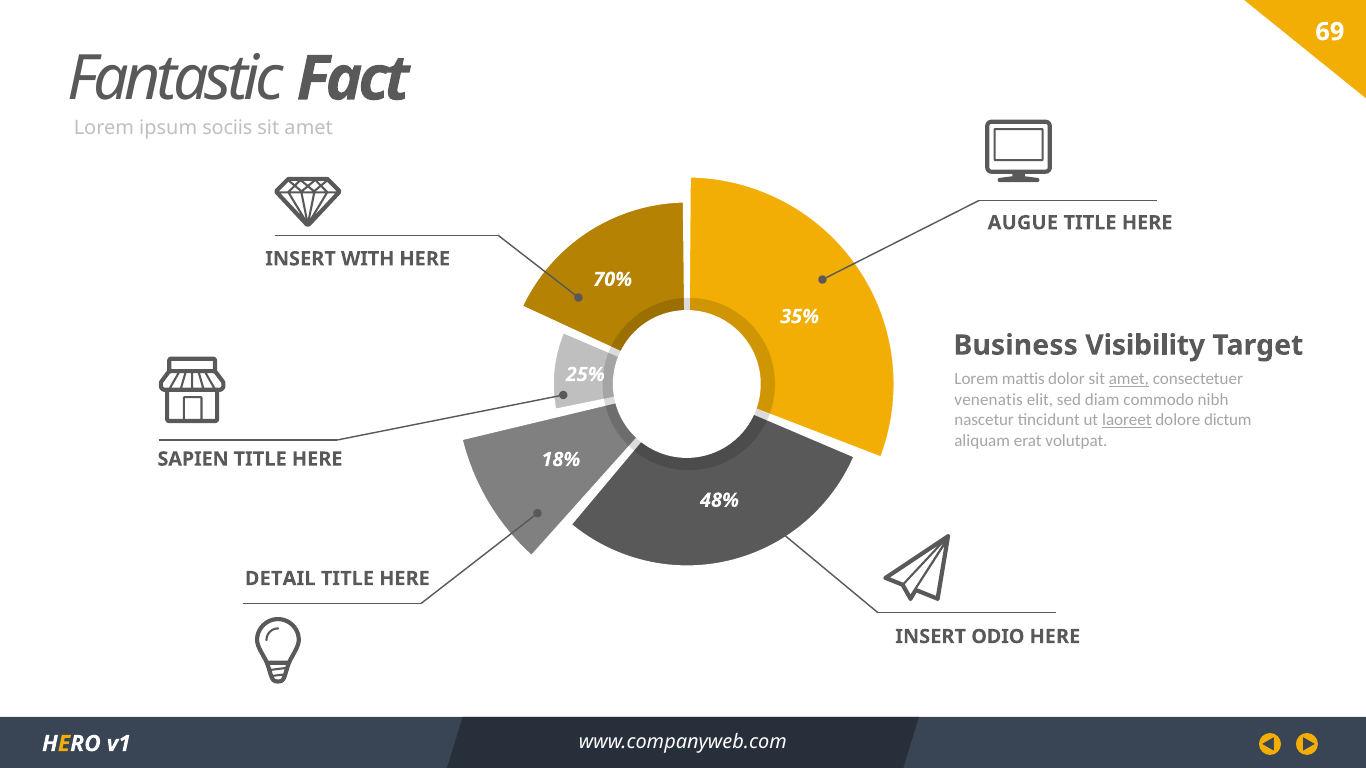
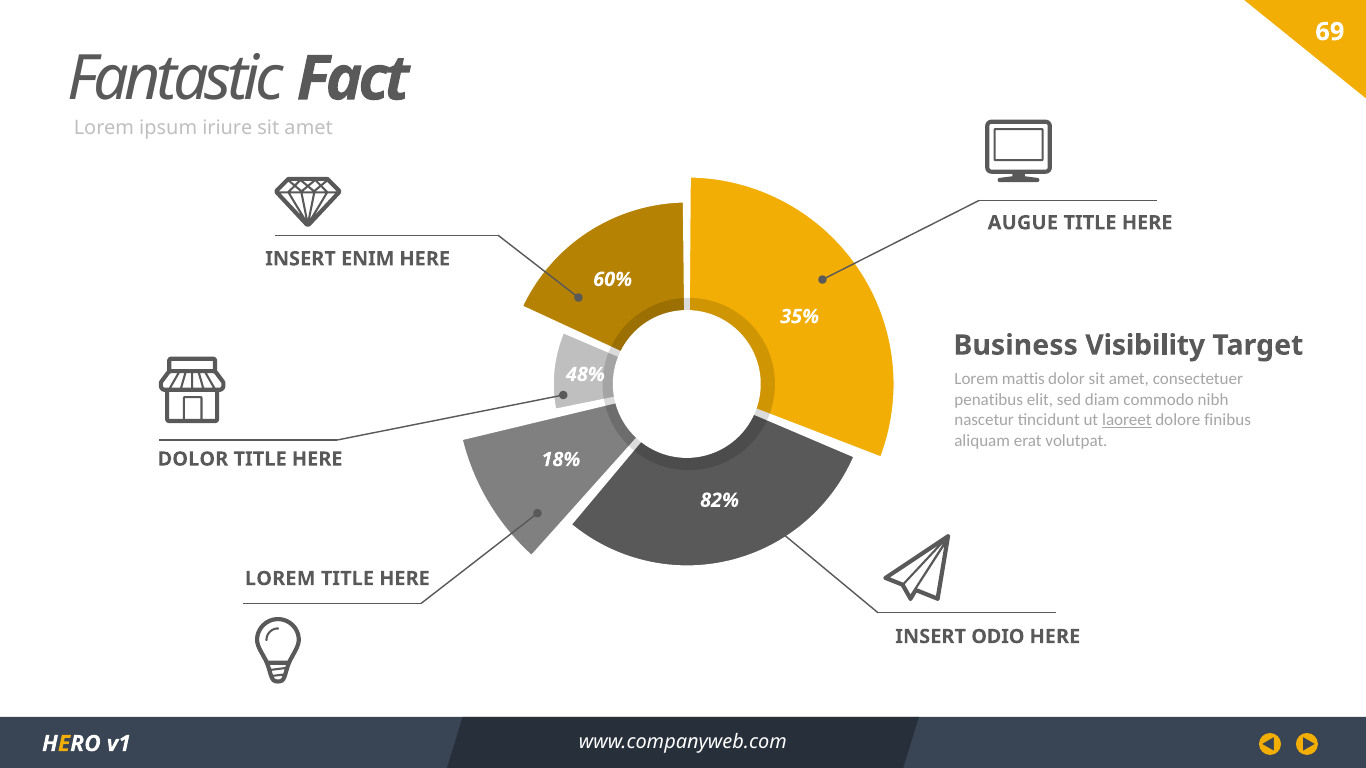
sociis: sociis -> iriure
WITH: WITH -> ENIM
70%: 70% -> 60%
25%: 25% -> 48%
amet at (1129, 379) underline: present -> none
venenatis: venenatis -> penatibus
dictum: dictum -> finibus
SAPIEN at (193, 459): SAPIEN -> DOLOR
48%: 48% -> 82%
DETAIL at (280, 579): DETAIL -> LOREM
